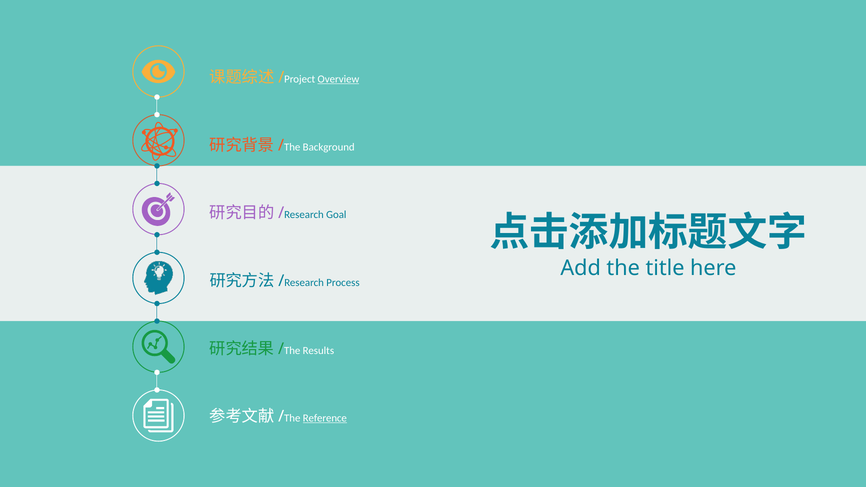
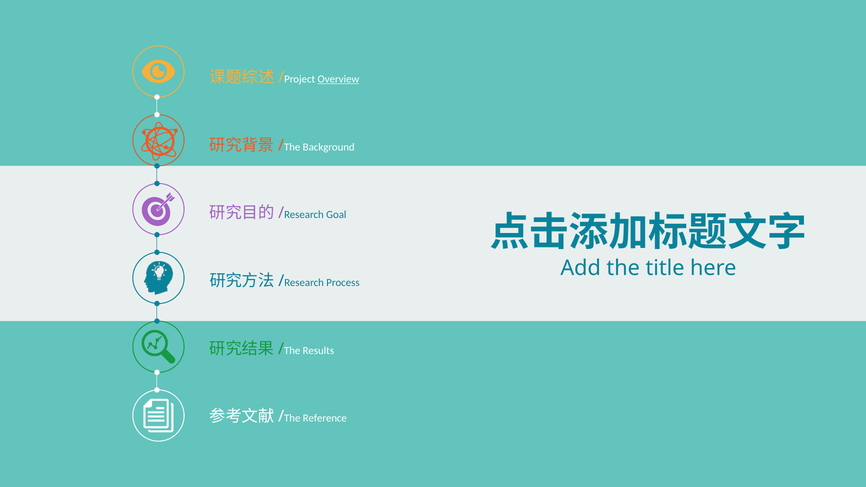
Reference underline: present -> none
